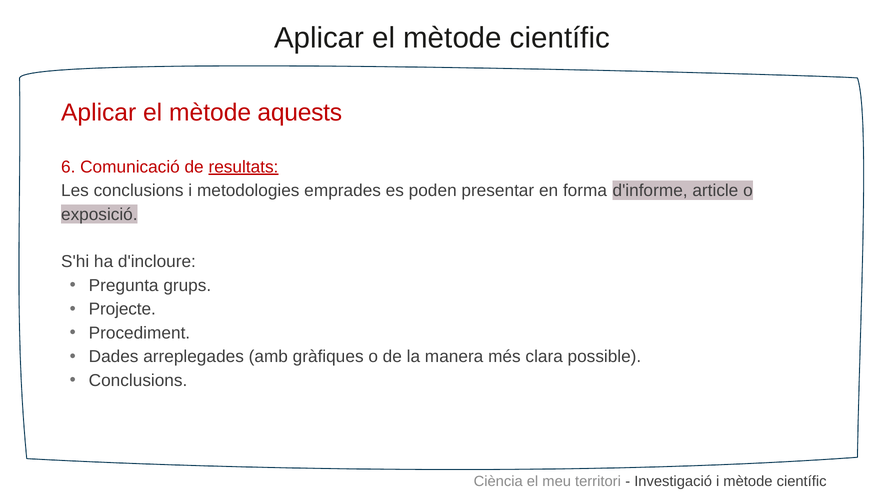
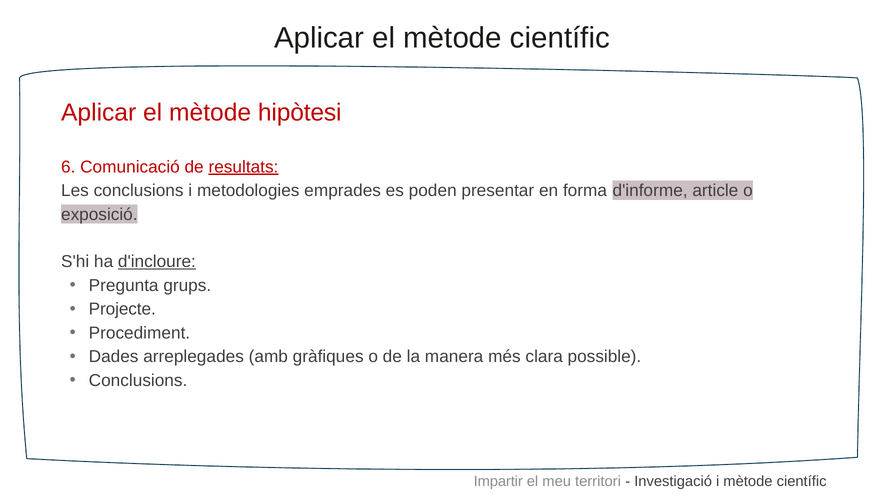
aquests: aquests -> hipòtesi
d'incloure underline: none -> present
Ciència: Ciència -> Impartir
